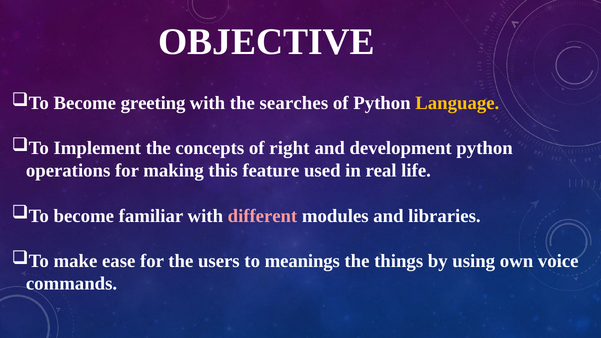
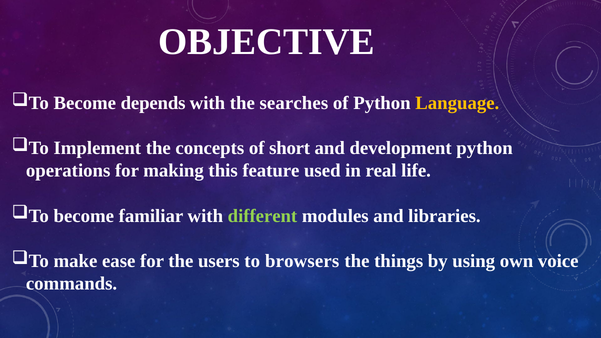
greeting: greeting -> depends
right: right -> short
different colour: pink -> light green
meanings: meanings -> browsers
